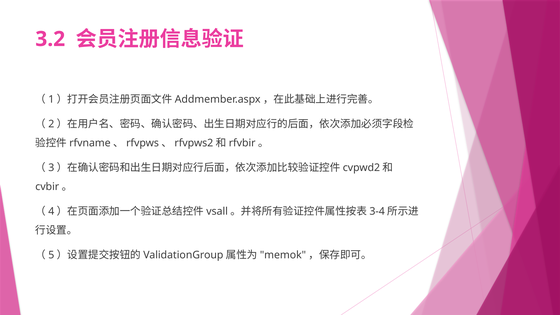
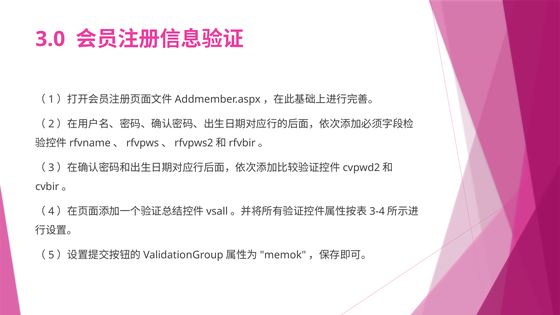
3.2: 3.2 -> 3.0
